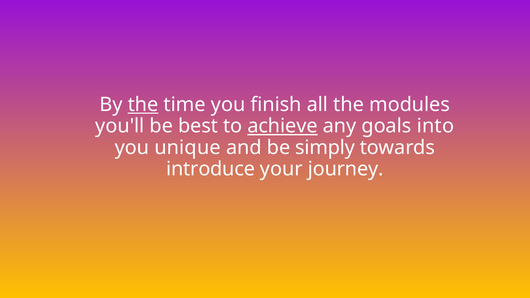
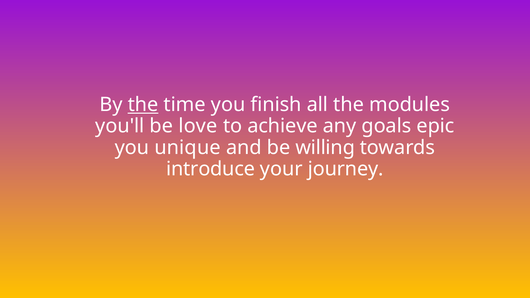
best: best -> love
achieve underline: present -> none
into: into -> epic
simply: simply -> willing
